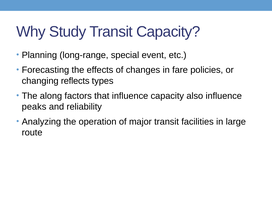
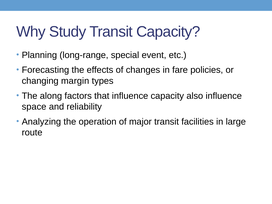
reflects: reflects -> margin
peaks: peaks -> space
